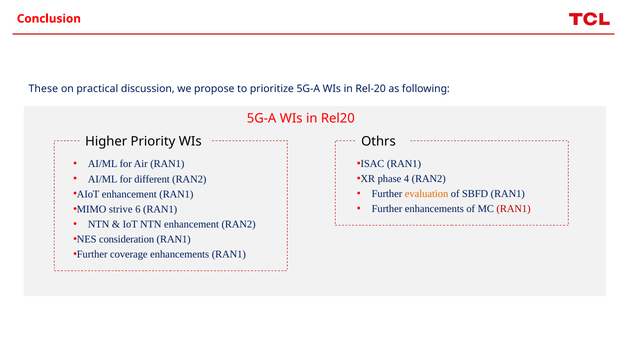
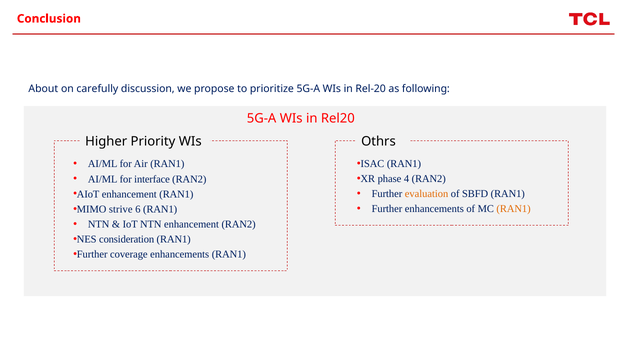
These: These -> About
practical: practical -> carefully
different: different -> interface
RAN1 at (514, 209) colour: red -> orange
